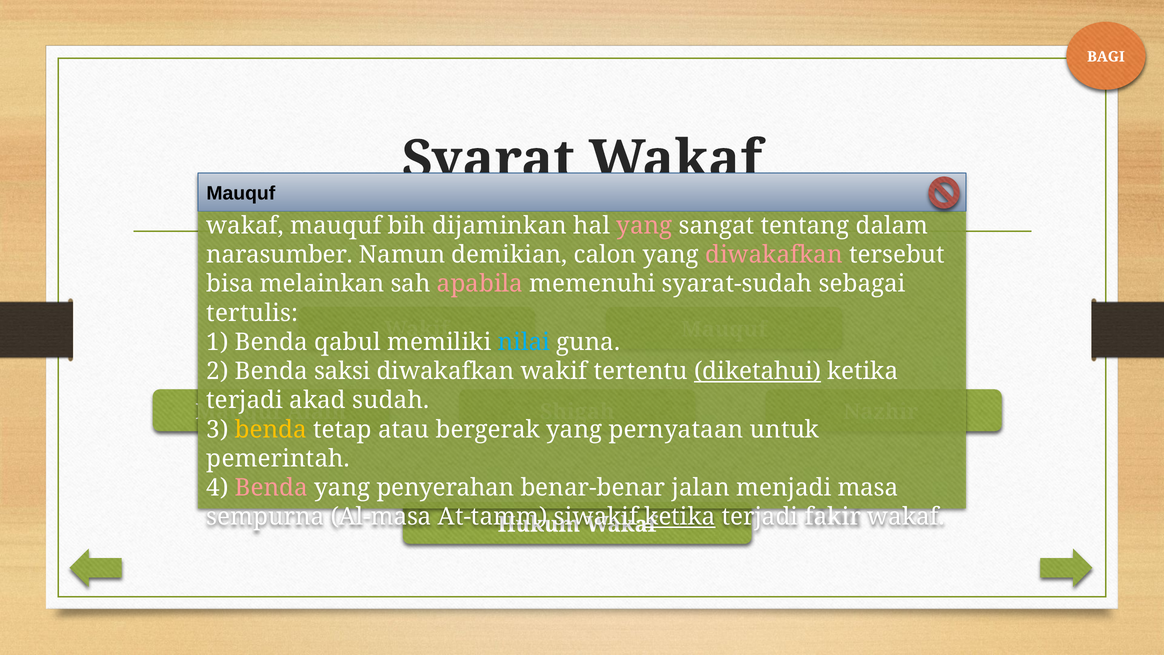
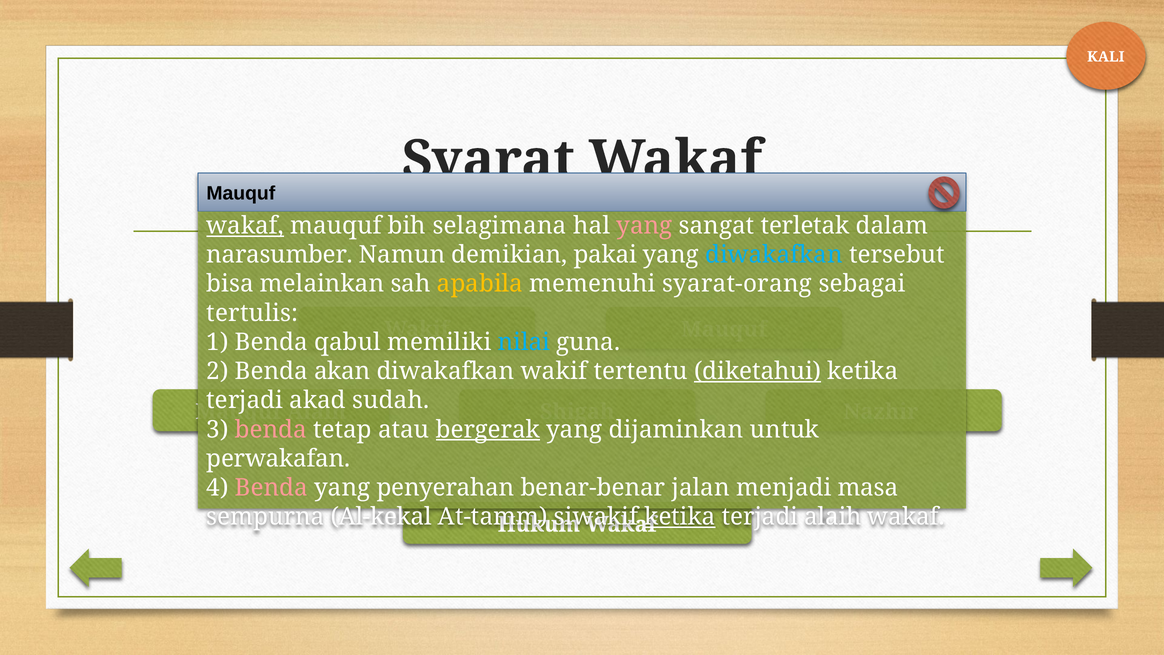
BAGI: BAGI -> KALI
wakaf at (245, 226) underline: none -> present
dijaminkan: dijaminkan -> selagimana
tentang: tentang -> terletak
calon: calon -> pakai
diwakafkan at (774, 255) colour: pink -> light blue
apabila colour: pink -> yellow
syarat-sudah: syarat-sudah -> syarat-orang
saksi: saksi -> akan
benda at (271, 429) colour: yellow -> pink
bergerak underline: none -> present
pernyataan: pernyataan -> dijaminkan
pemerintah: pemerintah -> perwakafan
Al-masa: Al-masa -> Al-kekal
terjadi fakir: fakir -> alaih
